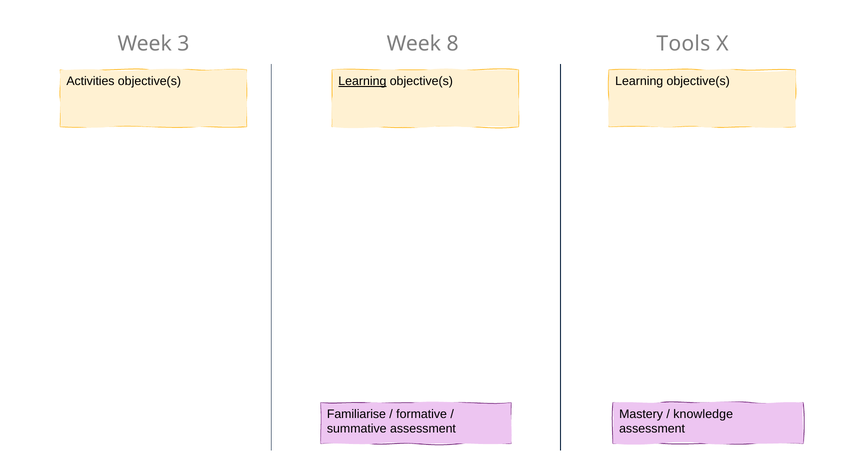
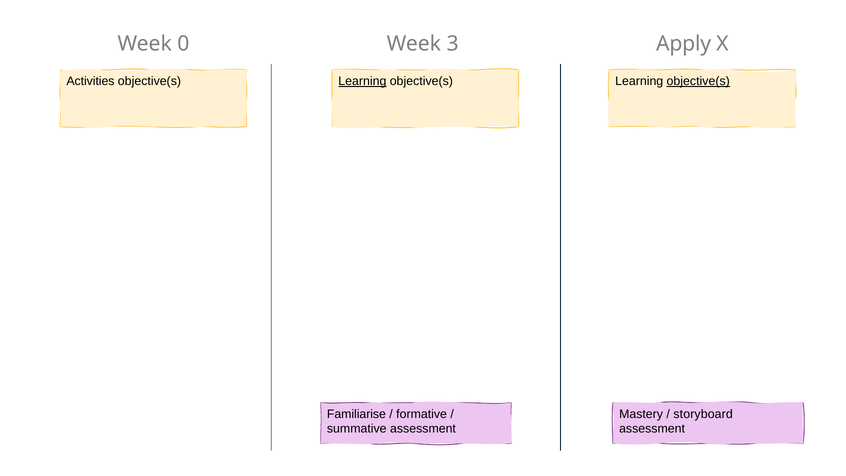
3: 3 -> 0
8: 8 -> 3
Tools: Tools -> Apply
objective(s at (698, 81) underline: none -> present
knowledge: knowledge -> storyboard
